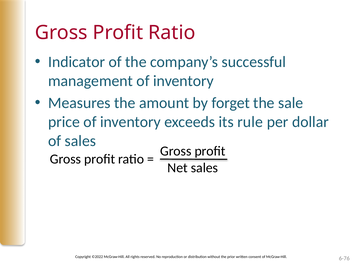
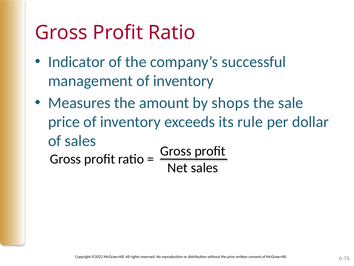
forget: forget -> shops
